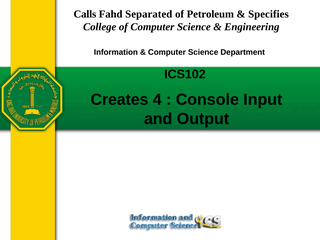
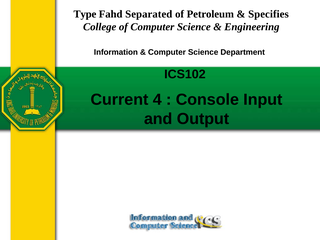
Calls: Calls -> Type
Creates: Creates -> Current
